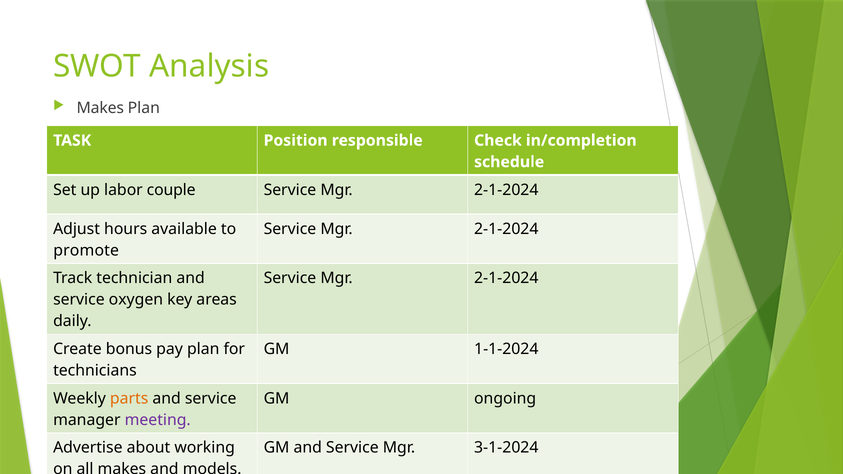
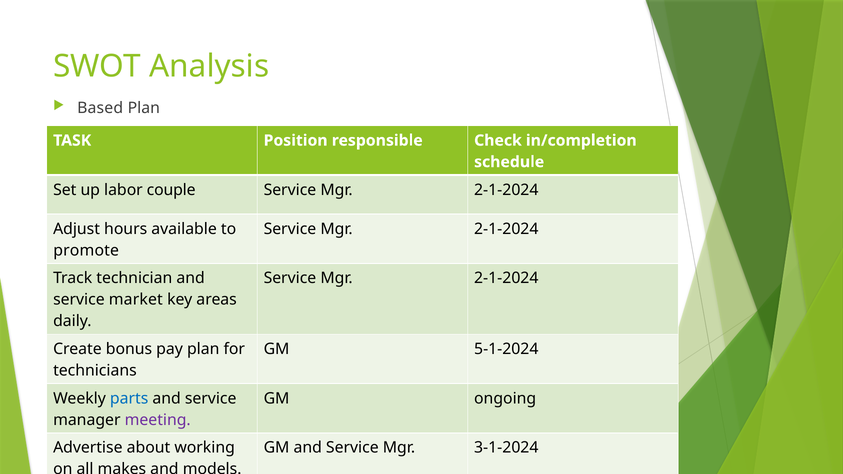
Makes at (100, 108): Makes -> Based
oxygen: oxygen -> market
1-1-2024: 1-1-2024 -> 5-1-2024
parts colour: orange -> blue
